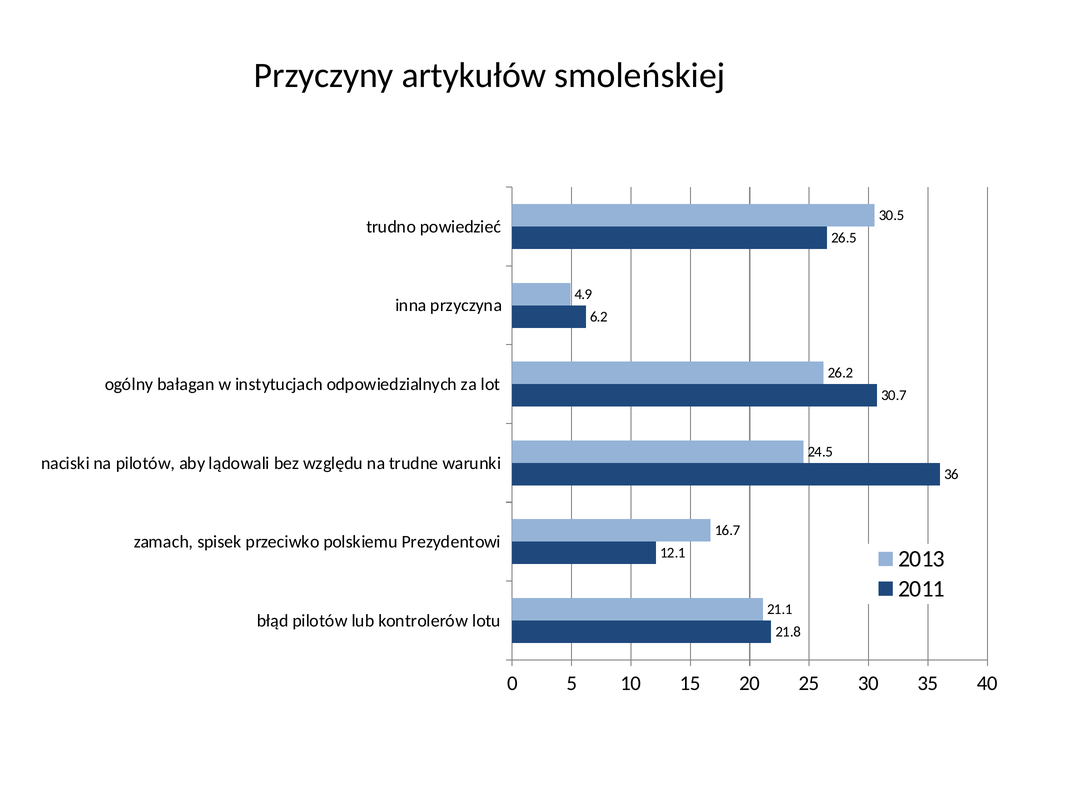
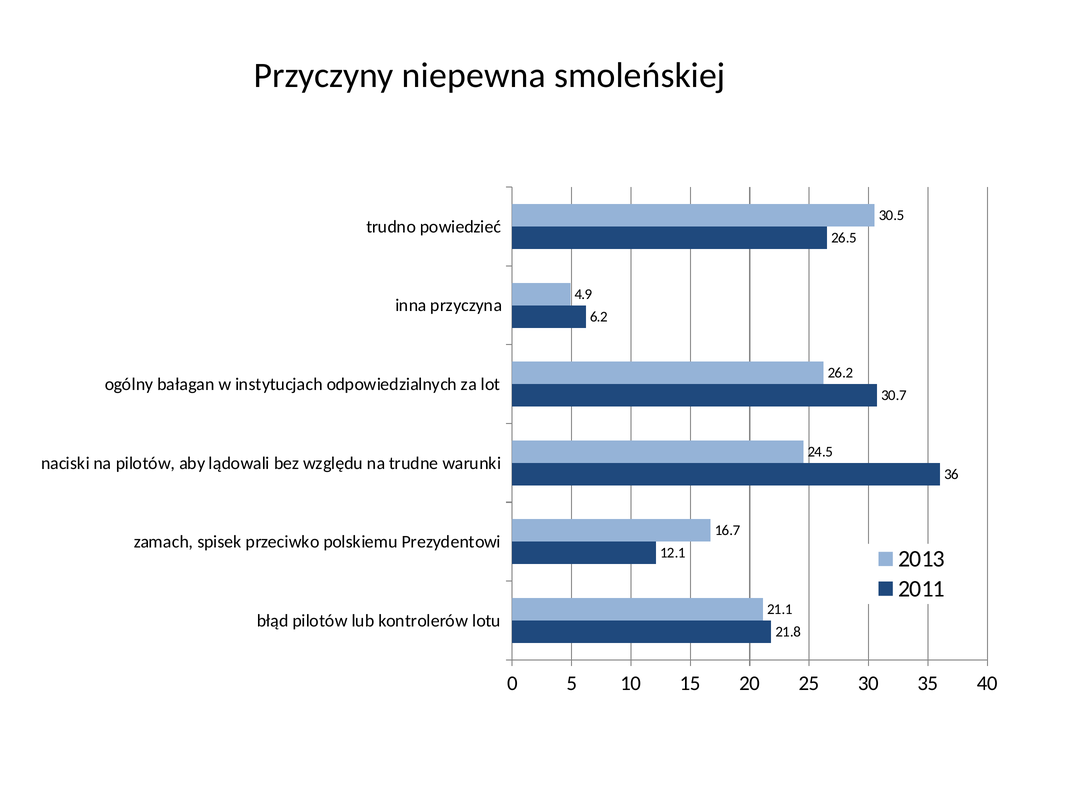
artykułów: artykułów -> niepewna
